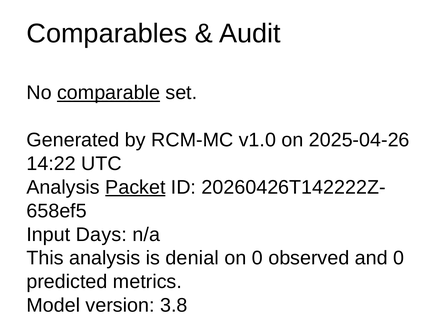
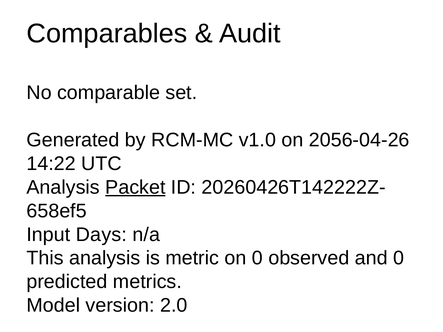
comparable underline: present -> none
2025-04-26: 2025-04-26 -> 2056-04-26
denial: denial -> metric
3.8: 3.8 -> 2.0
